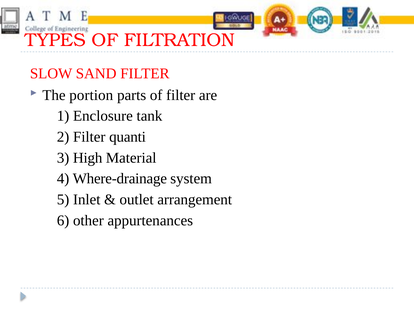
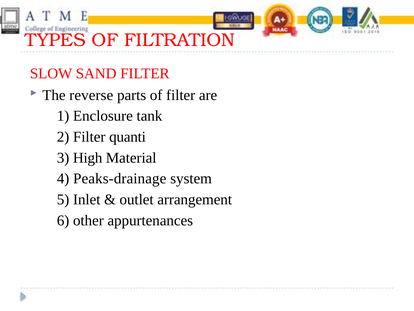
portion: portion -> reverse
Where-drainage: Where-drainage -> Peaks-drainage
